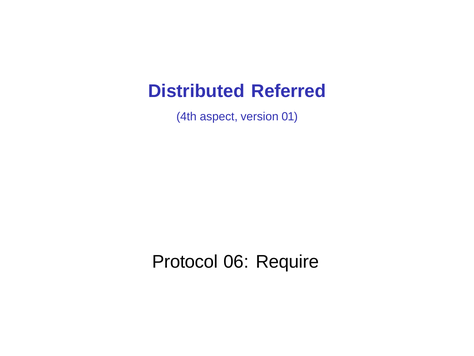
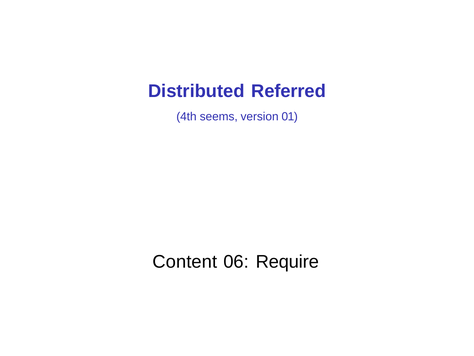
aspect: aspect -> seems
Protocol: Protocol -> Content
